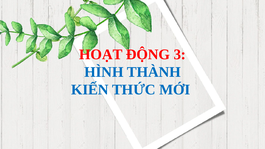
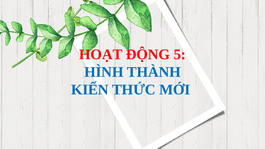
3: 3 -> 5
